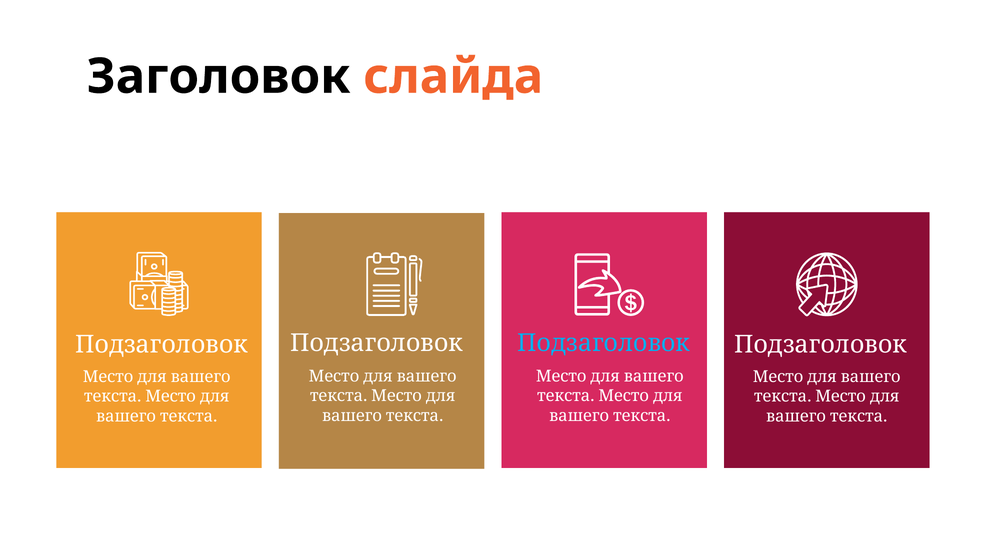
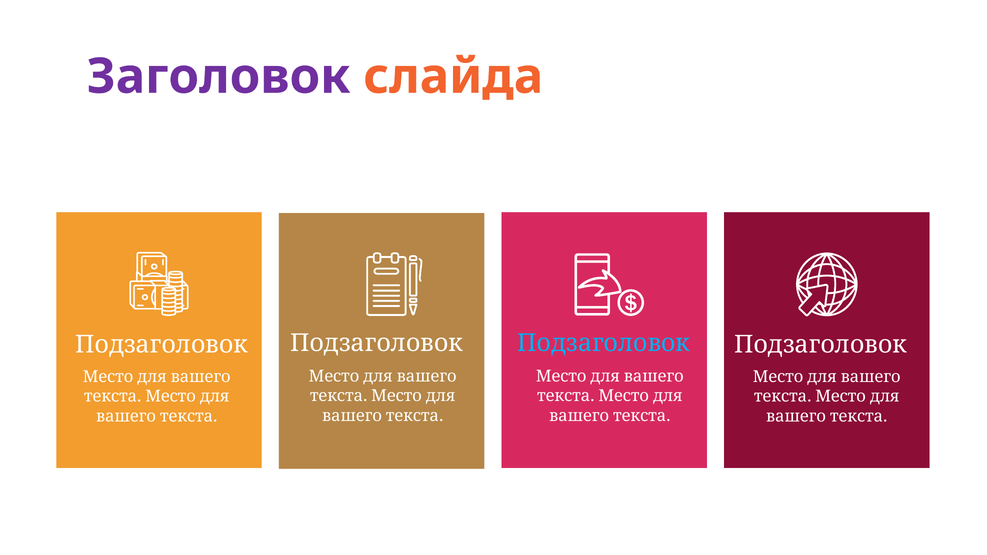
Заголовок colour: black -> purple
